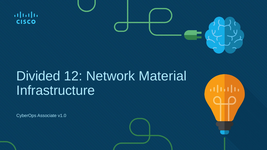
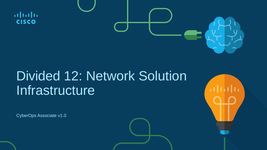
Material: Material -> Solution
